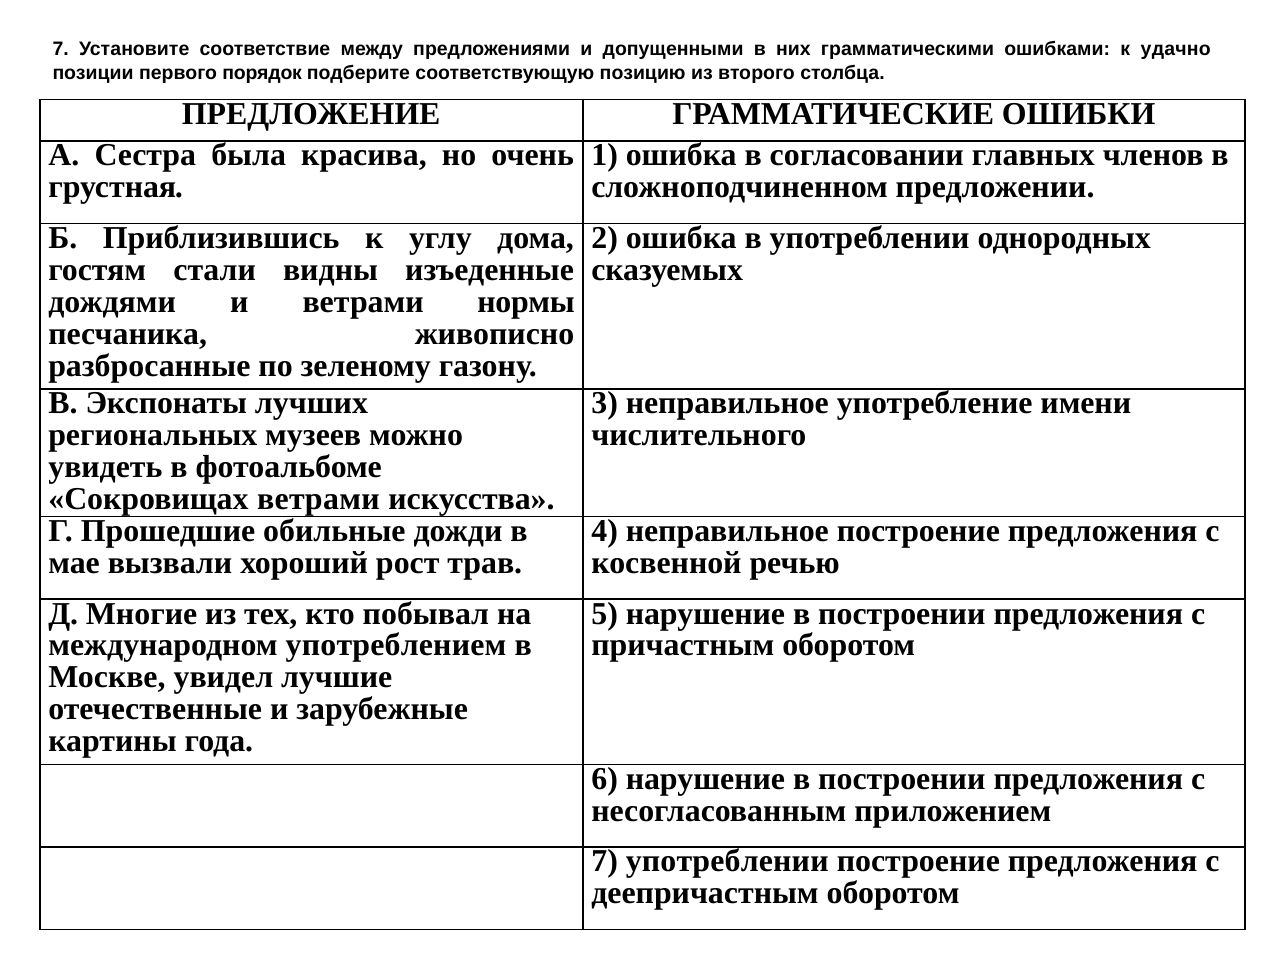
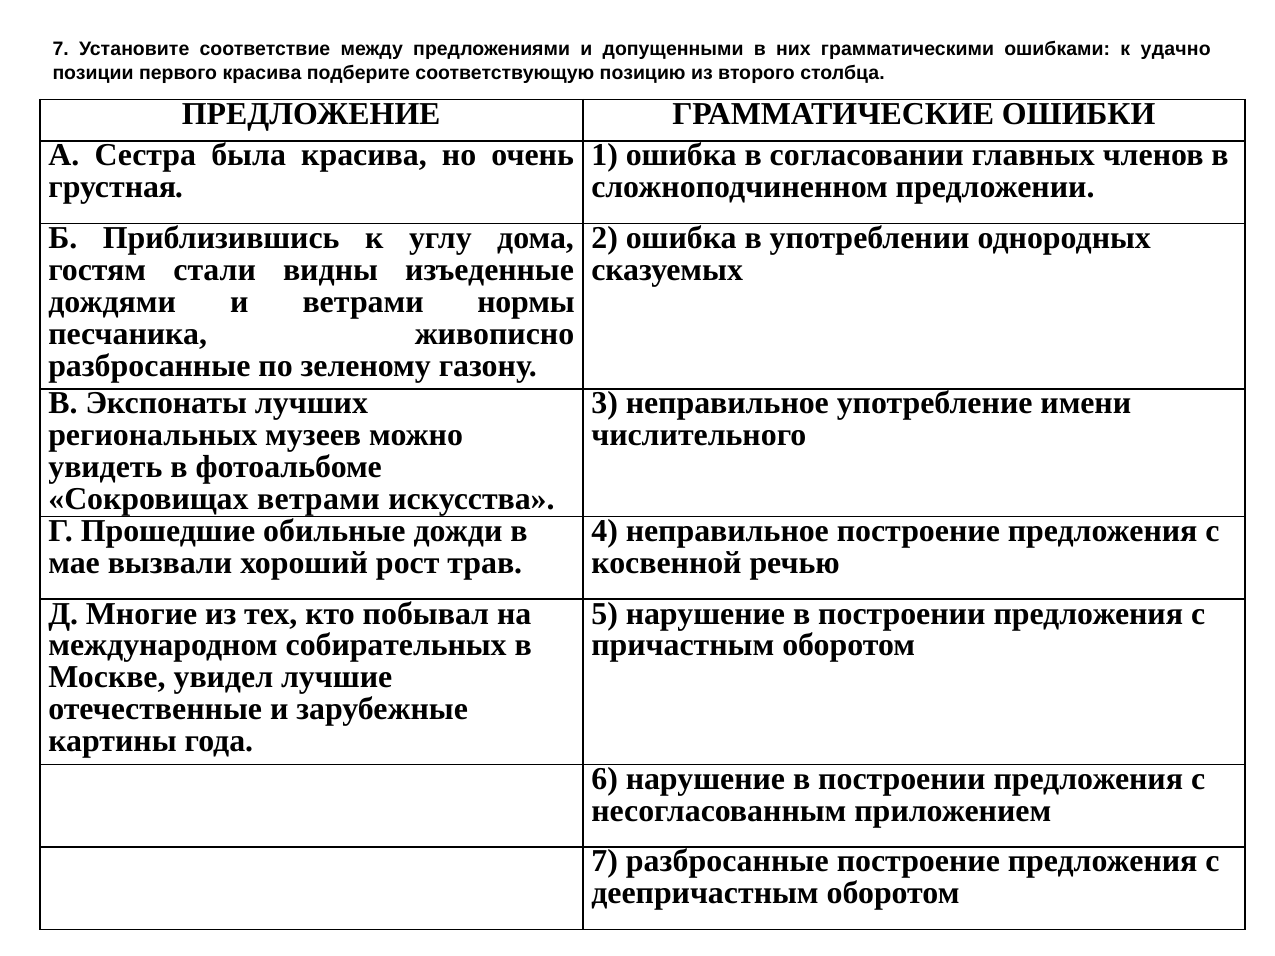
первого порядок: порядок -> красива
употреблением: употреблением -> собирательных
7 употреблении: употреблении -> разбросанные
